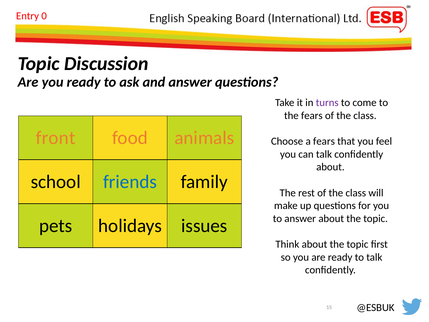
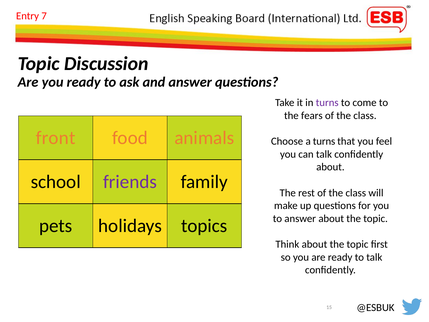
0: 0 -> 7
a fears: fears -> turns
friends colour: blue -> purple
issues: issues -> topics
